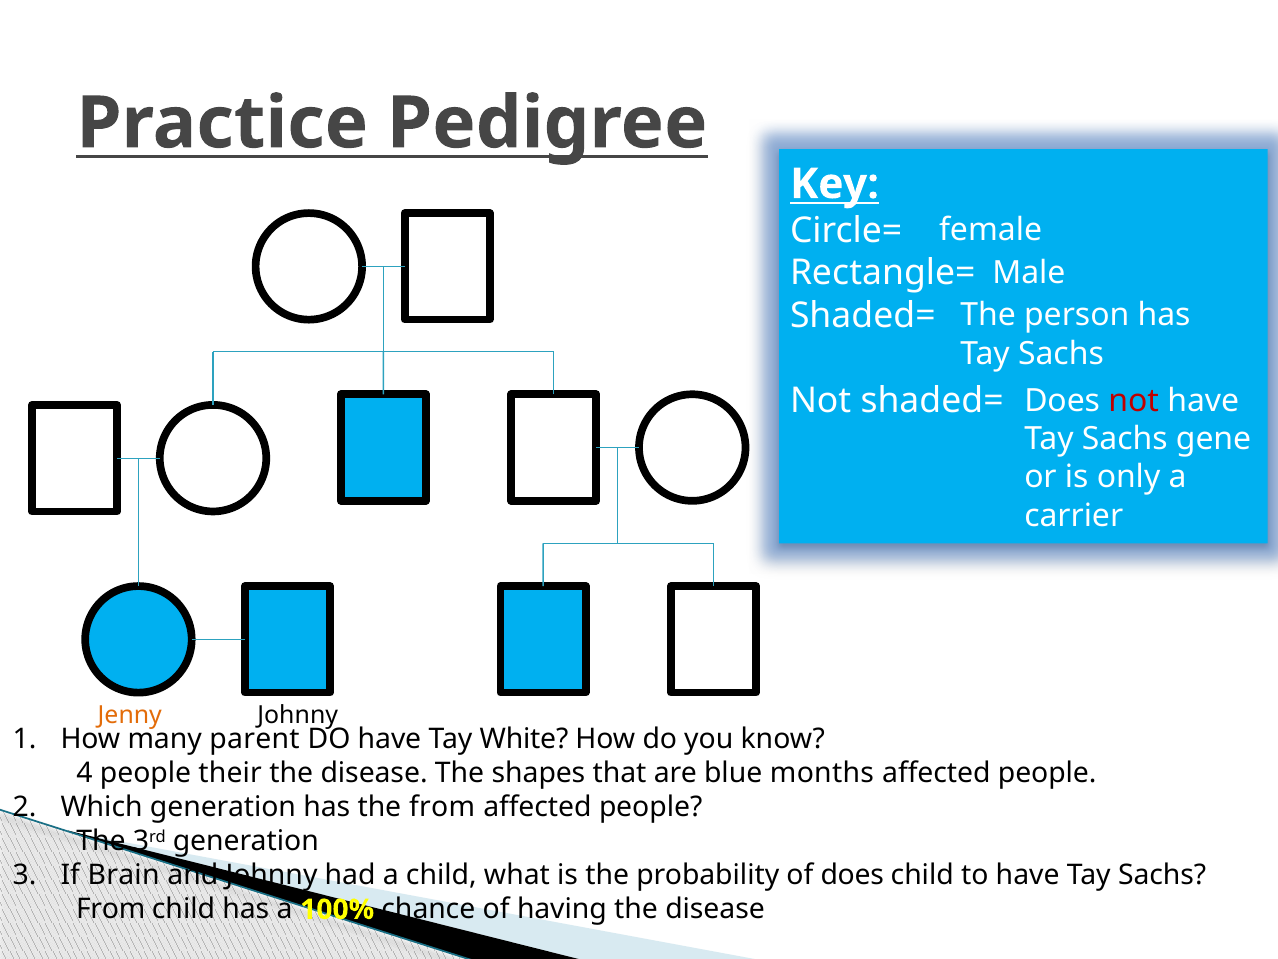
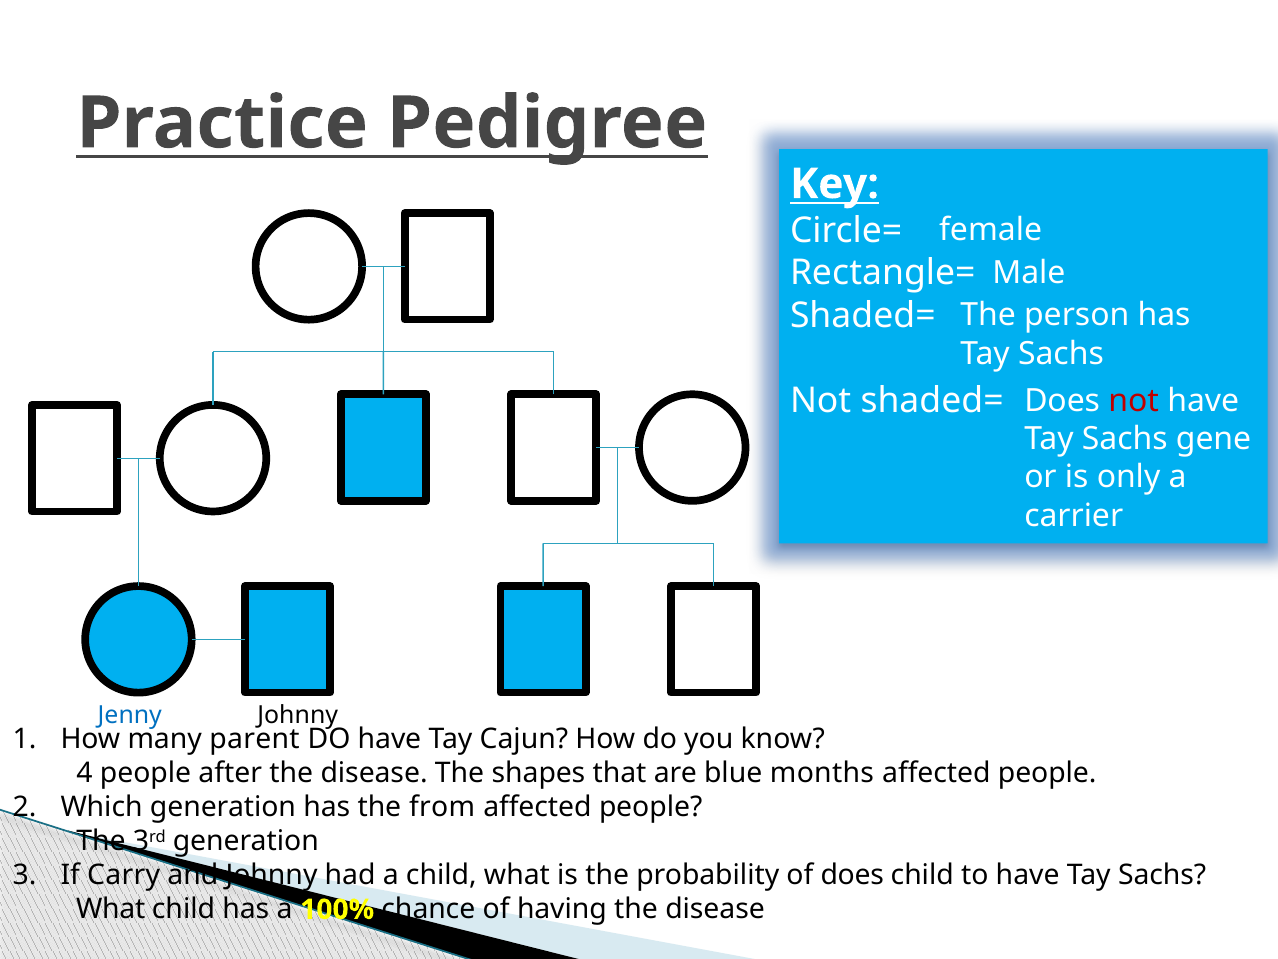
Jenny colour: orange -> blue
White: White -> Cajun
their: their -> after
Brain: Brain -> Carry
From at (111, 909): From -> What
